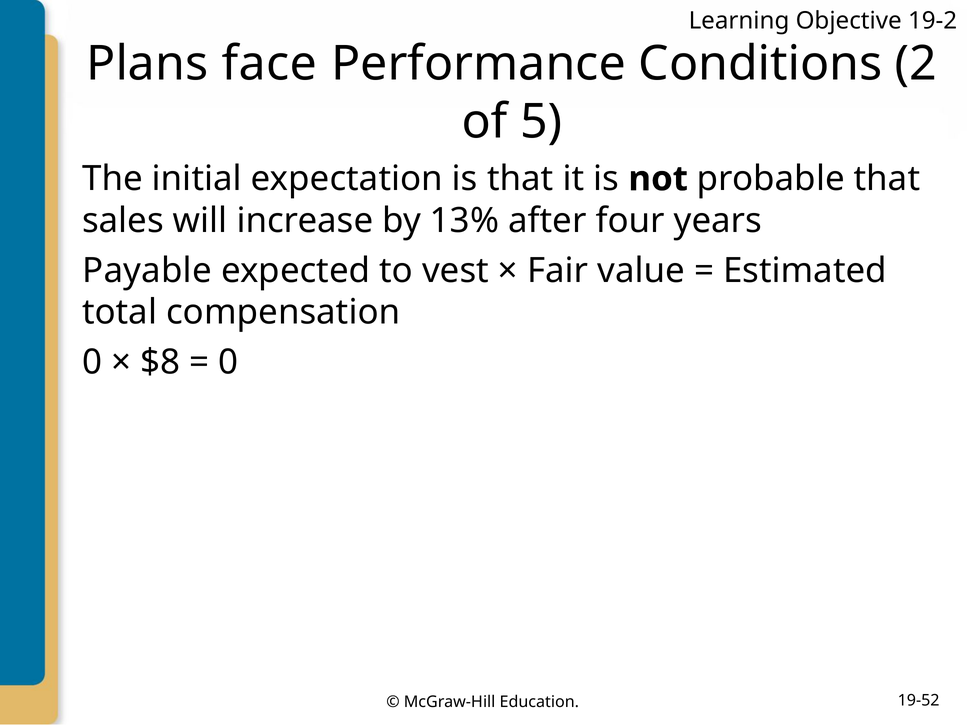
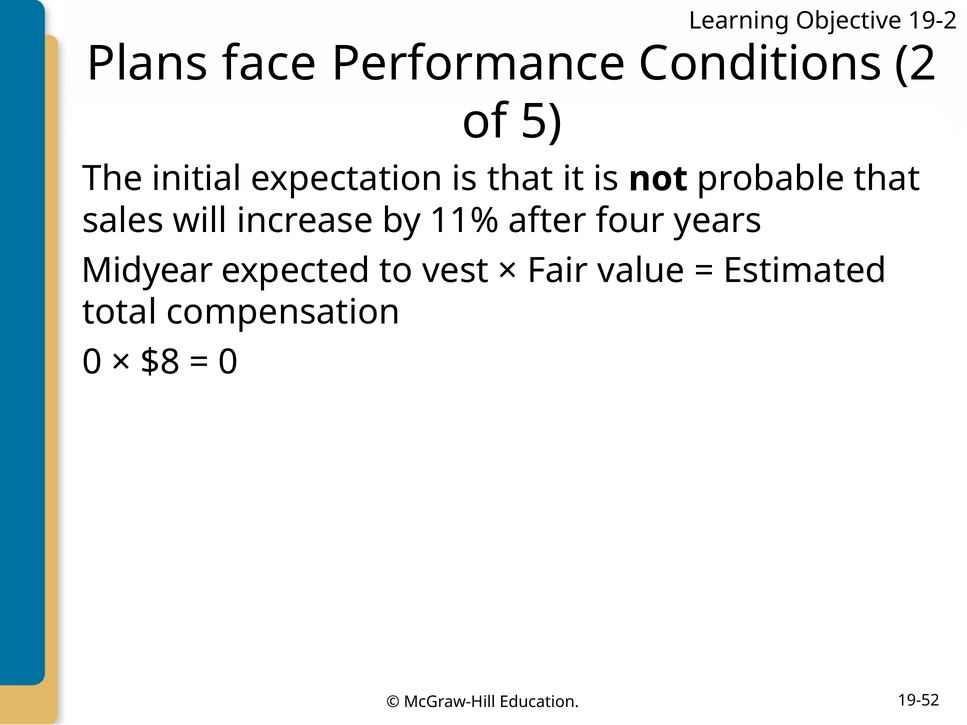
13%: 13% -> 11%
Payable: Payable -> Midyear
